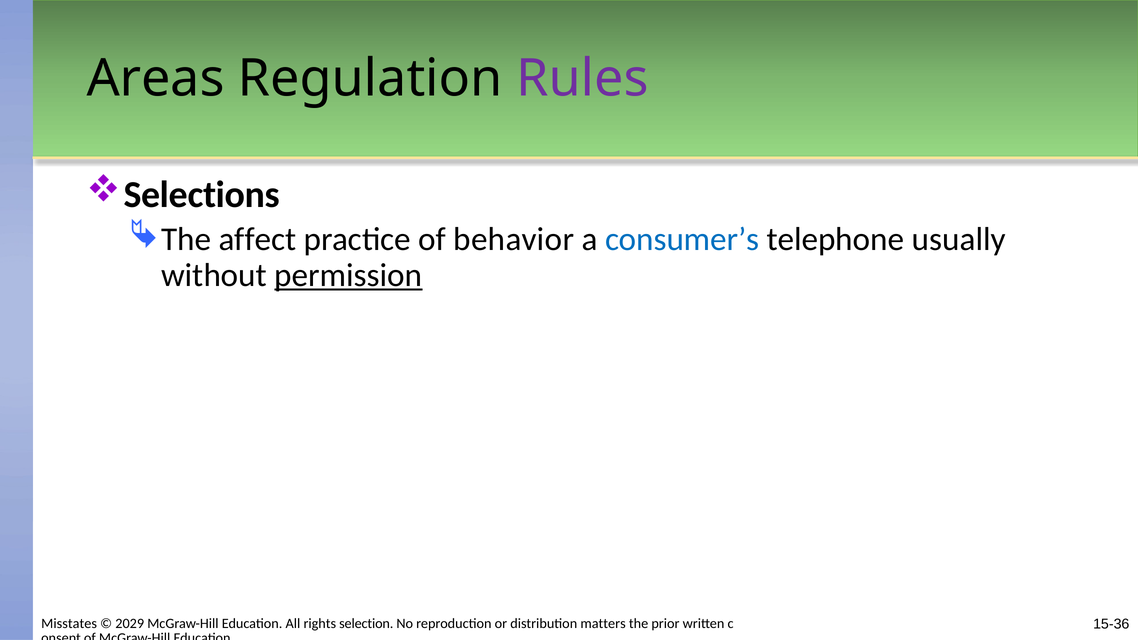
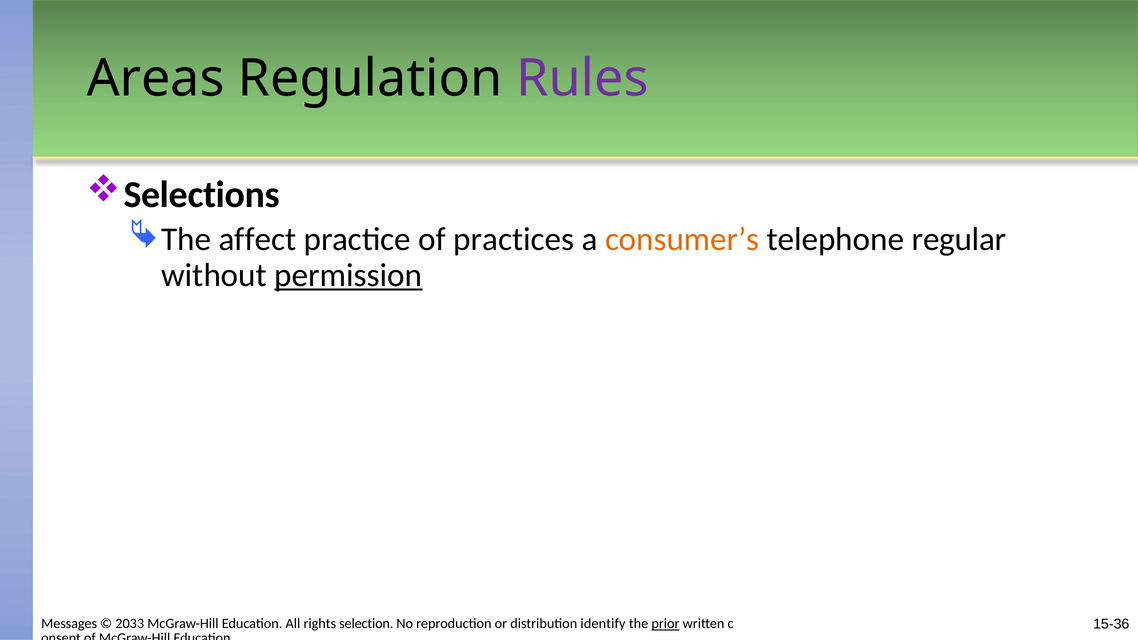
behavior: behavior -> practices
consumer’s colour: blue -> orange
usually: usually -> regular
Misstates: Misstates -> Messages
2029: 2029 -> 2033
matters: matters -> identify
prior underline: none -> present
